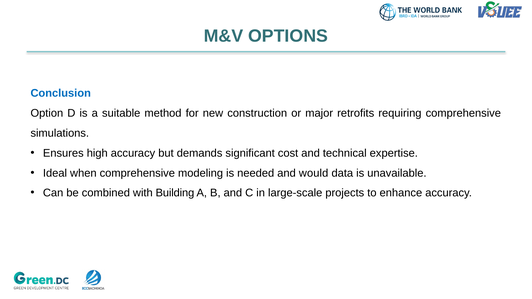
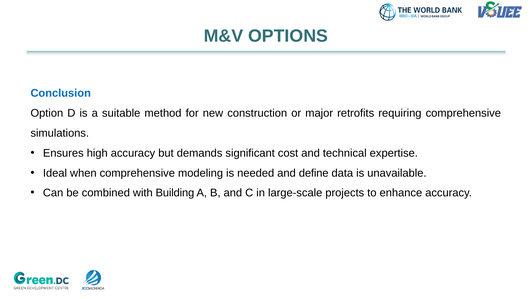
would: would -> define
